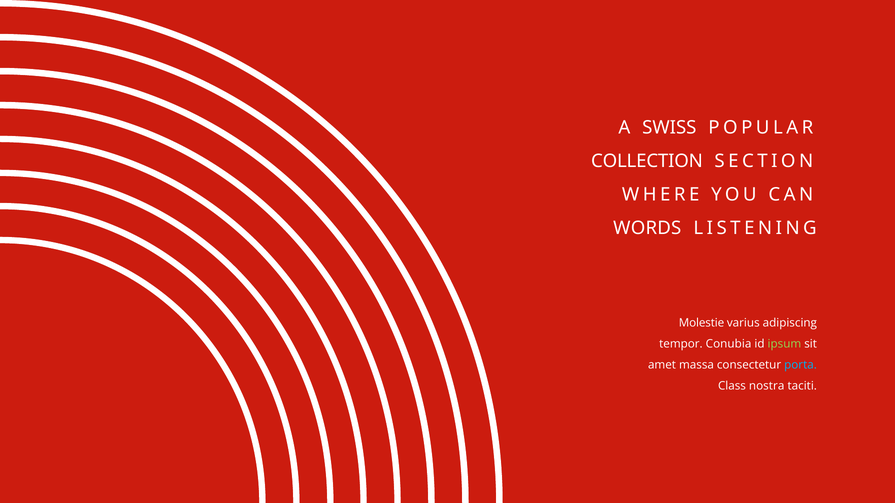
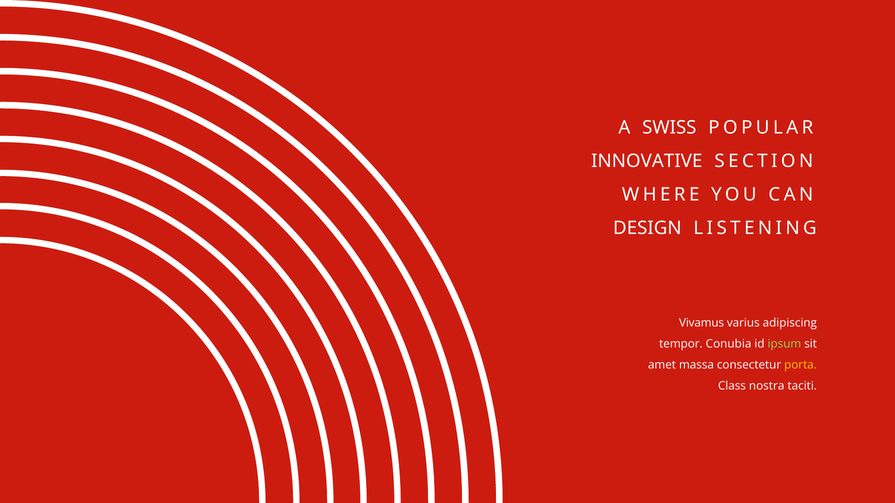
COLLECTION: COLLECTION -> INNOVATIVE
WORDS: WORDS -> DESIGN
Molestie: Molestie -> Vivamus
porta colour: light blue -> yellow
